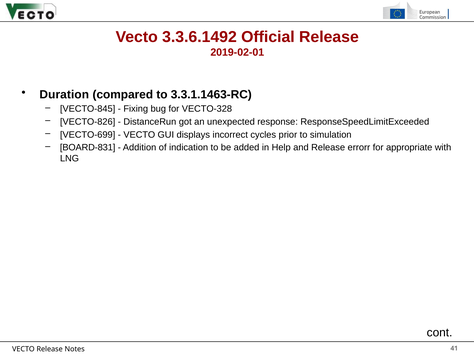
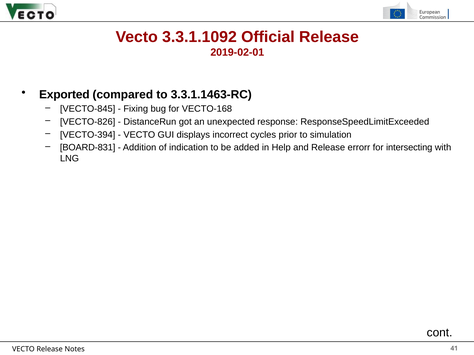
3.3.6.1492: 3.3.6.1492 -> 3.3.1.1092
Duration: Duration -> Exported
VECTO-328: VECTO-328 -> VECTO-168
VECTO-699: VECTO-699 -> VECTO-394
appropriate: appropriate -> intersecting
